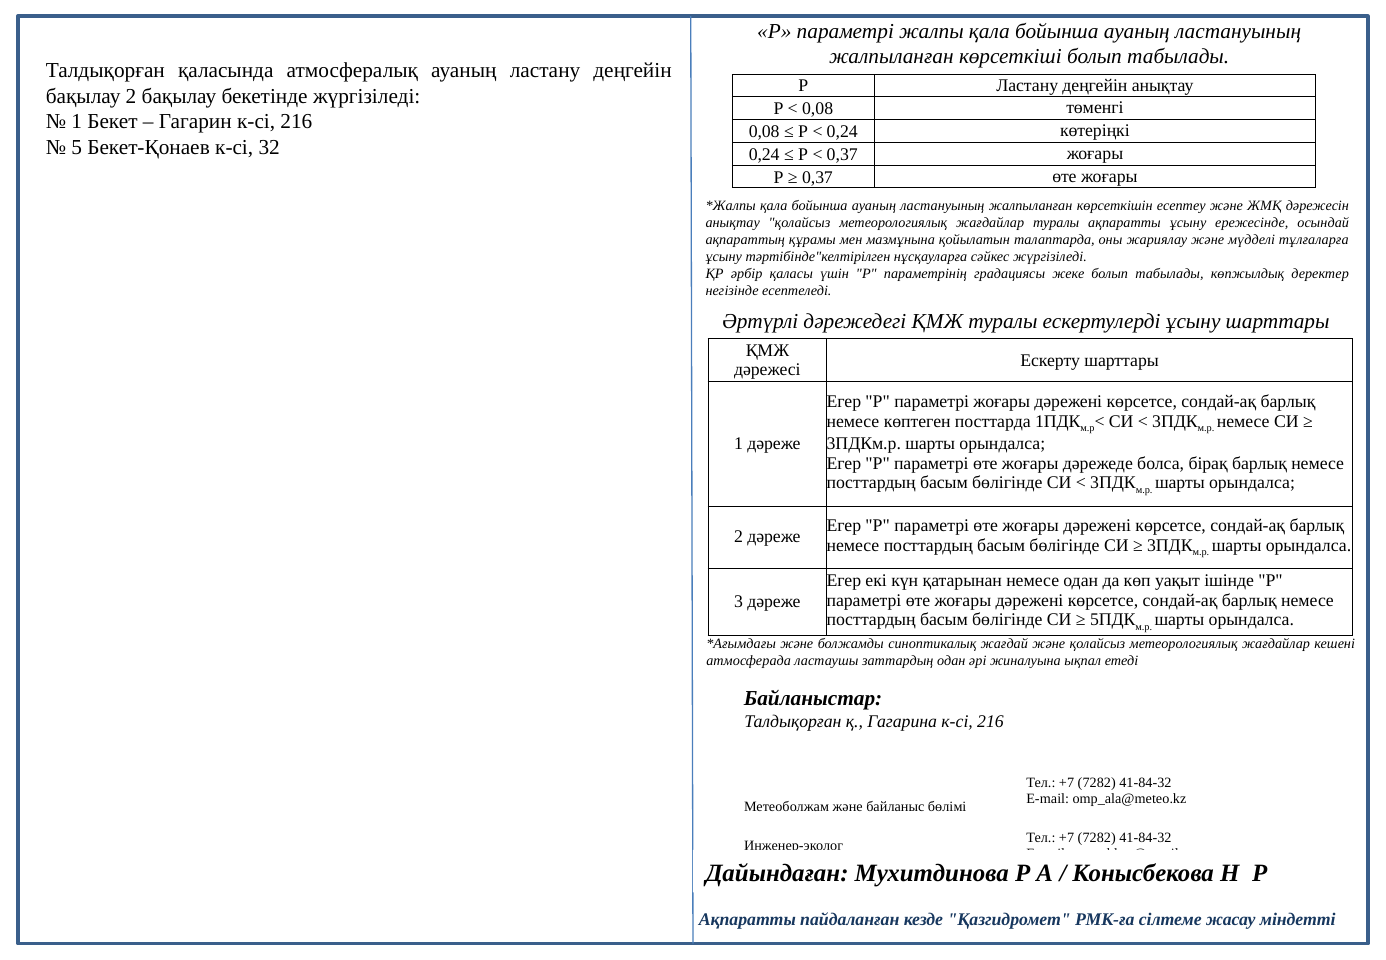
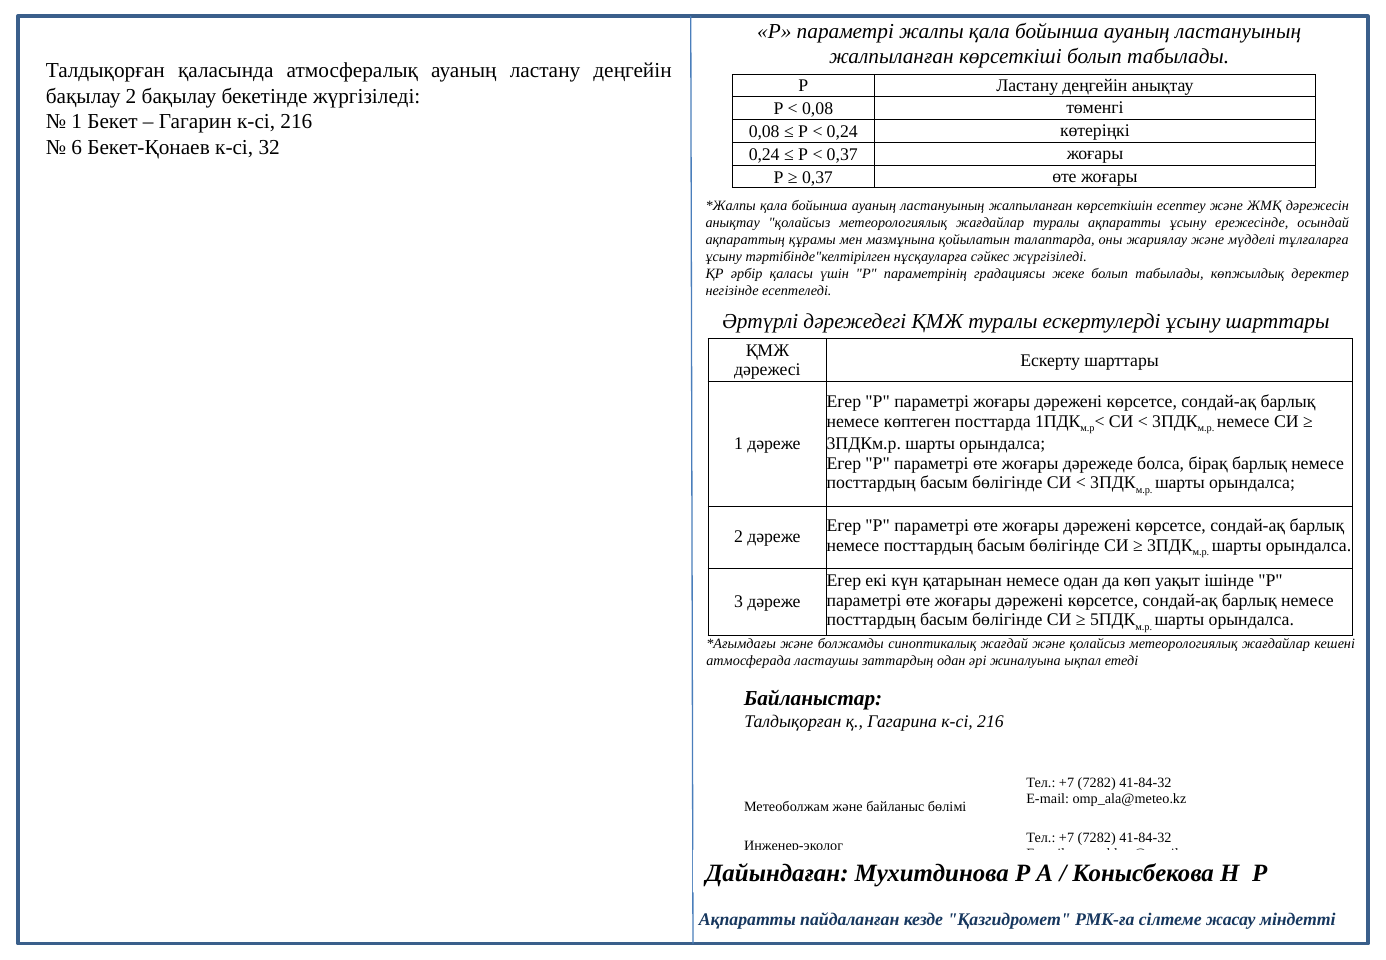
5: 5 -> 6
